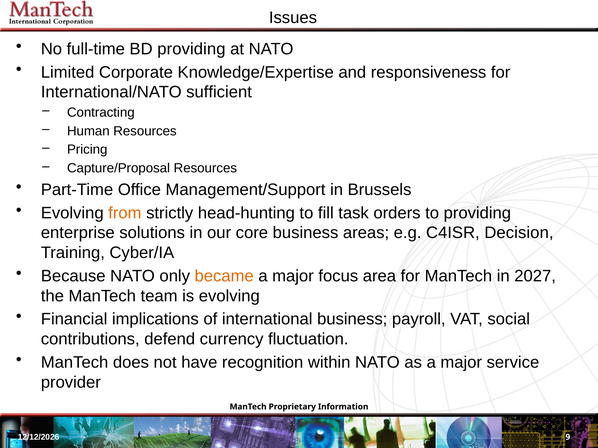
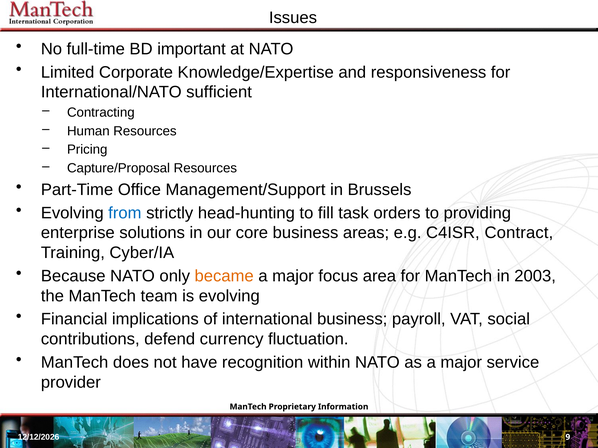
BD providing: providing -> important
from colour: orange -> blue
Decision: Decision -> Contract
2027: 2027 -> 2003
